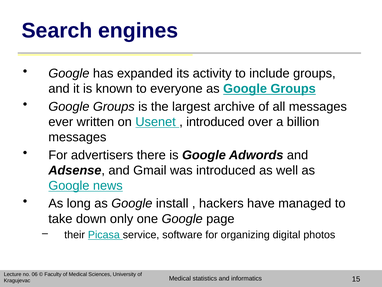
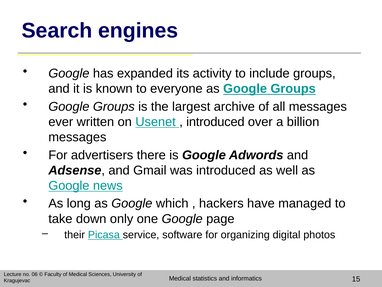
install: install -> which
